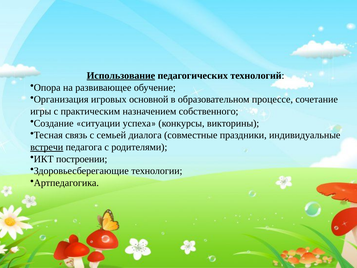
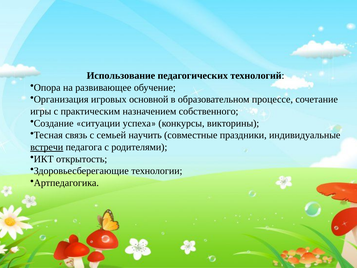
Использование underline: present -> none
диалога: диалога -> научить
построении: построении -> открытость
